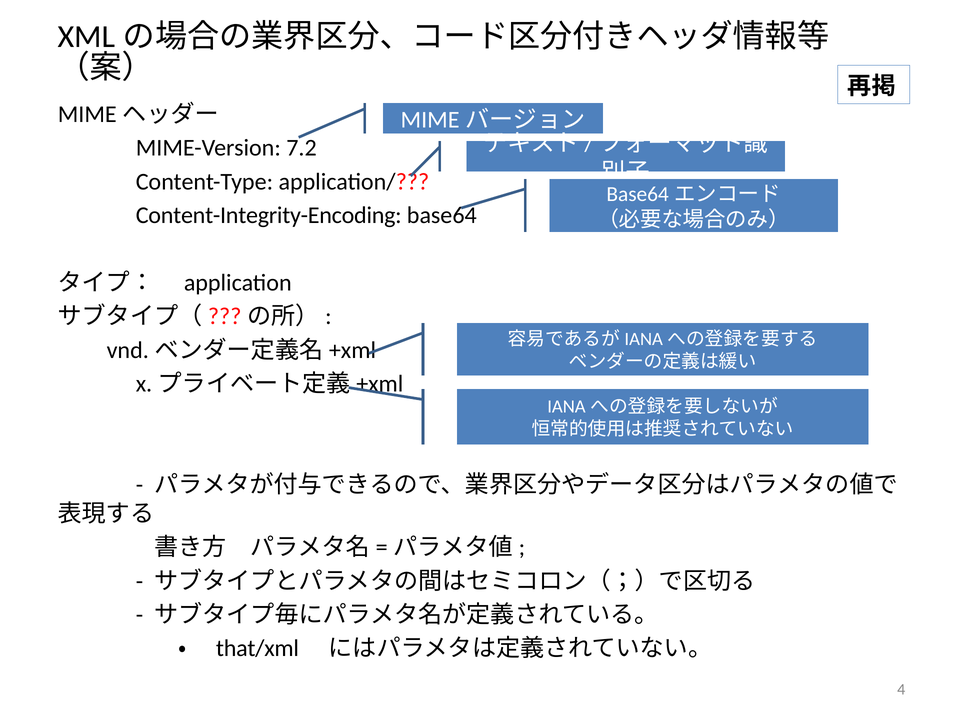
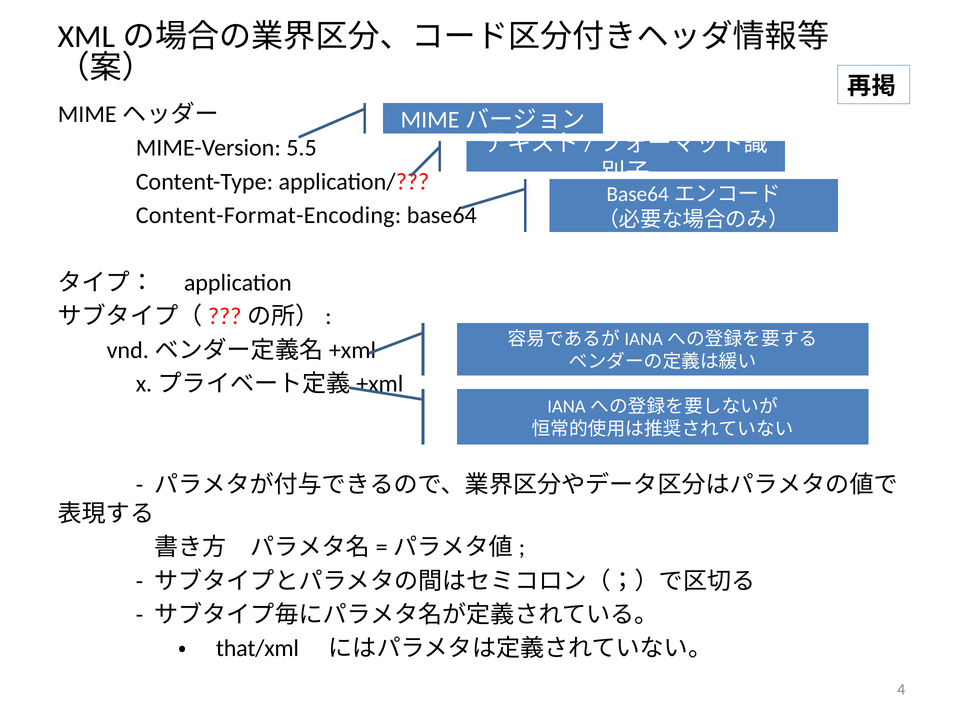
7.2: 7.2 -> 5.5
Content-Integrity-Encoding: Content-Integrity-Encoding -> Content-Format-Encoding
